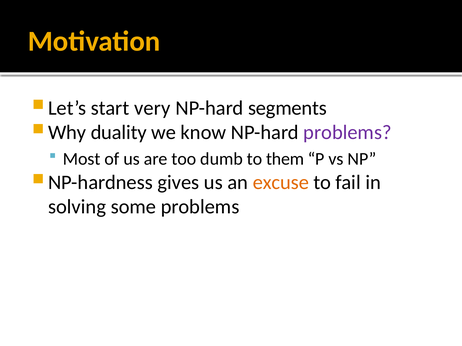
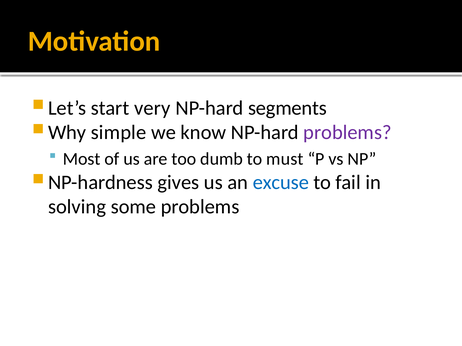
duality: duality -> simple
them: them -> must
excuse colour: orange -> blue
